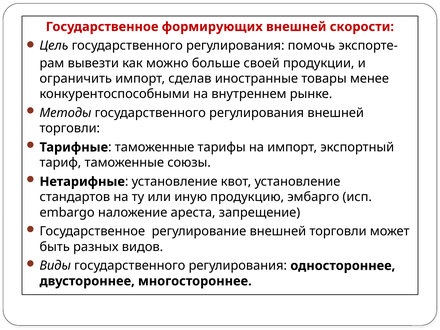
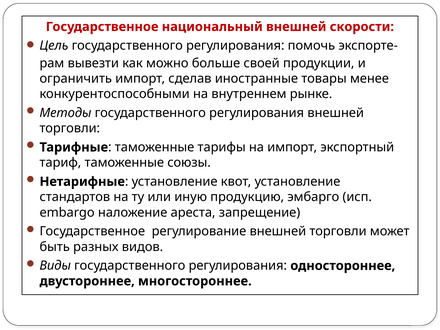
формирующих: формирующих -> национальный
